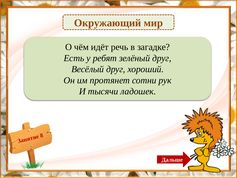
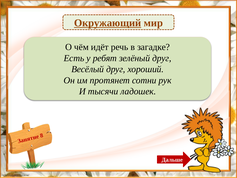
Окружающий underline: none -> present
